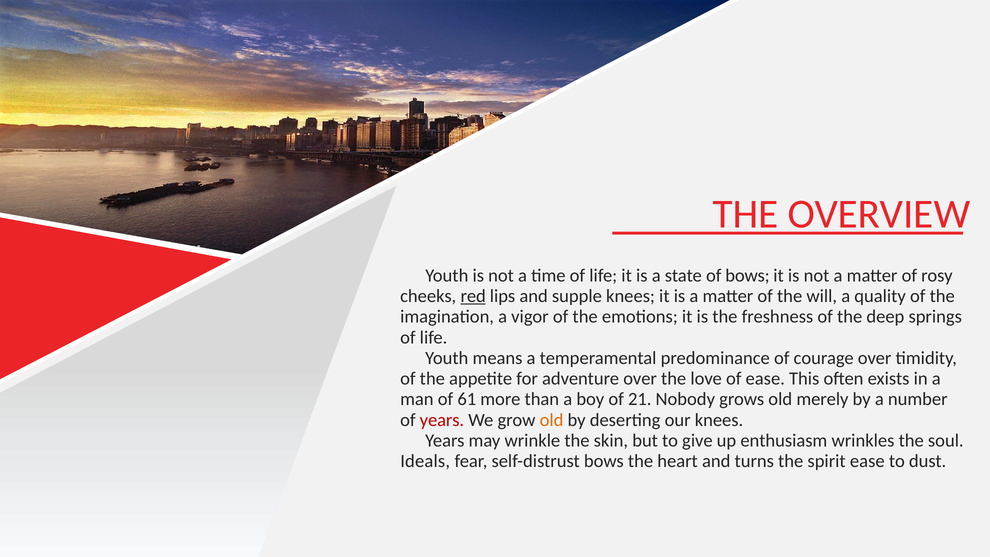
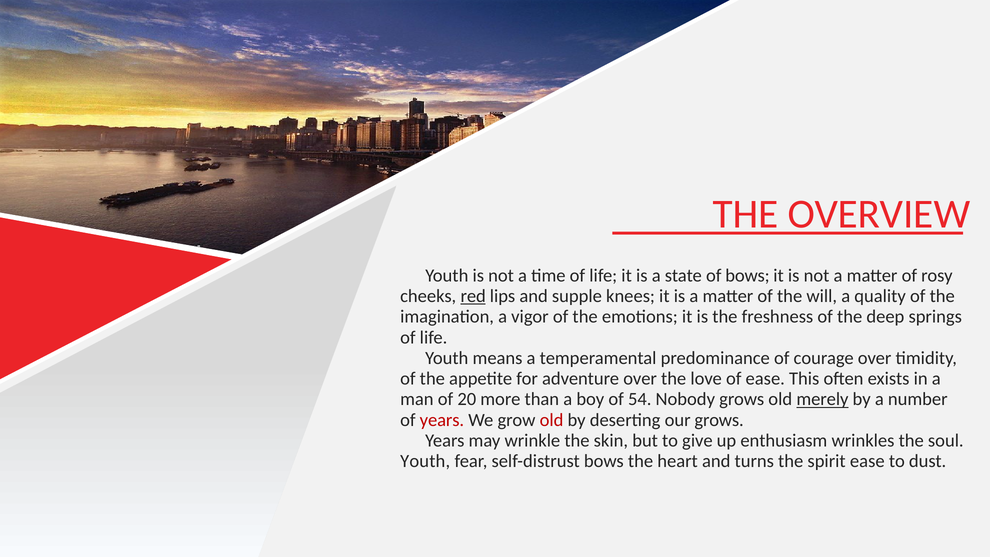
61: 61 -> 20
21: 21 -> 54
merely underline: none -> present
old at (552, 420) colour: orange -> red
our knees: knees -> grows
Ideals at (425, 461): Ideals -> Youth
